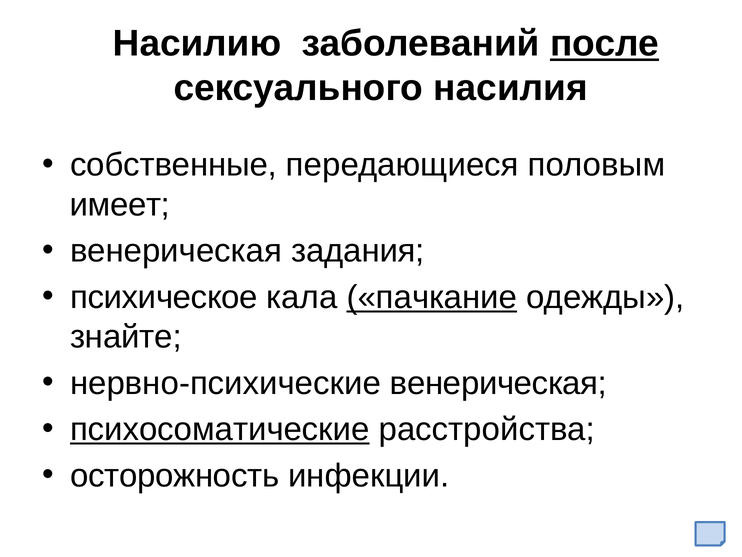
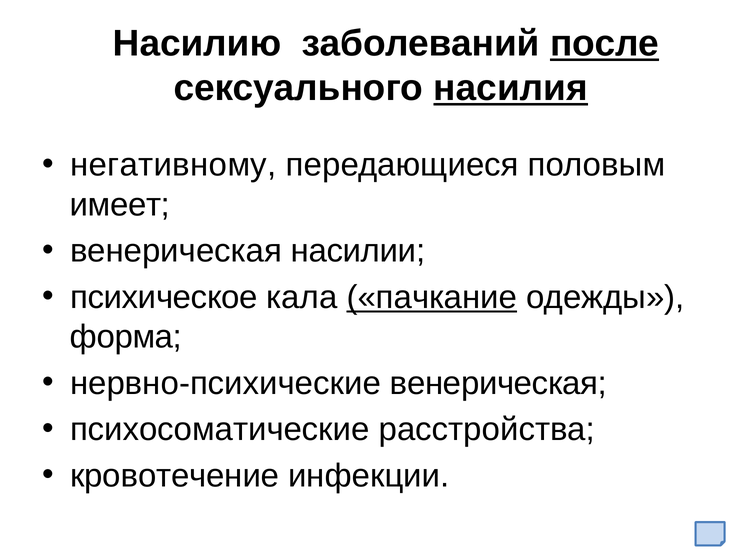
насилия underline: none -> present
собственные: собственные -> негативному
задания: задания -> насилии
знайте: знайте -> форма
психосоматические underline: present -> none
осторожность: осторожность -> кровотечение
